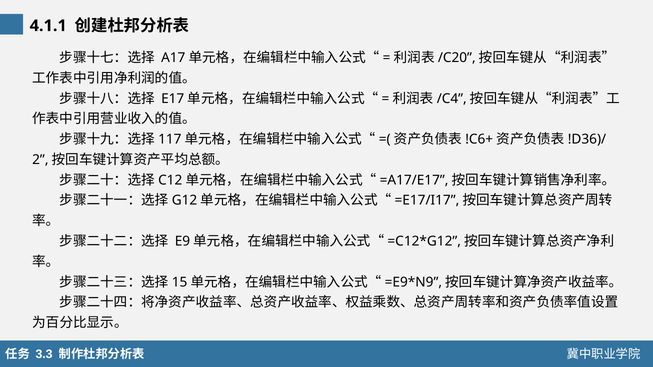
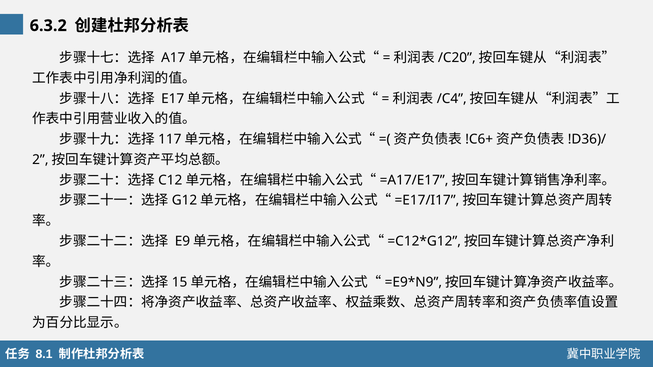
4.1.1: 4.1.1 -> 6.3.2
3.3: 3.3 -> 8.1
